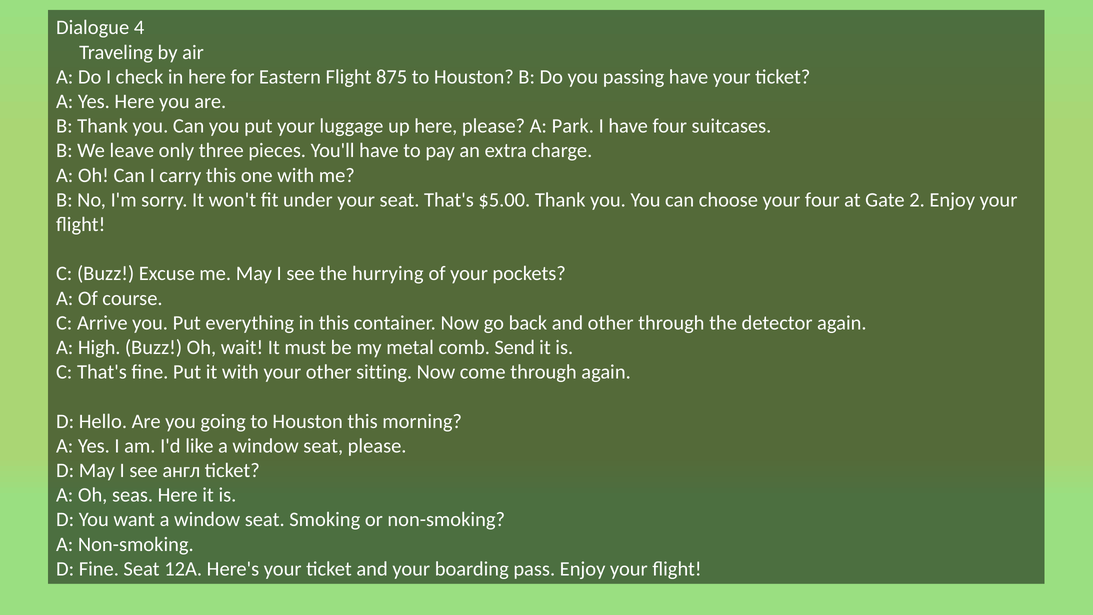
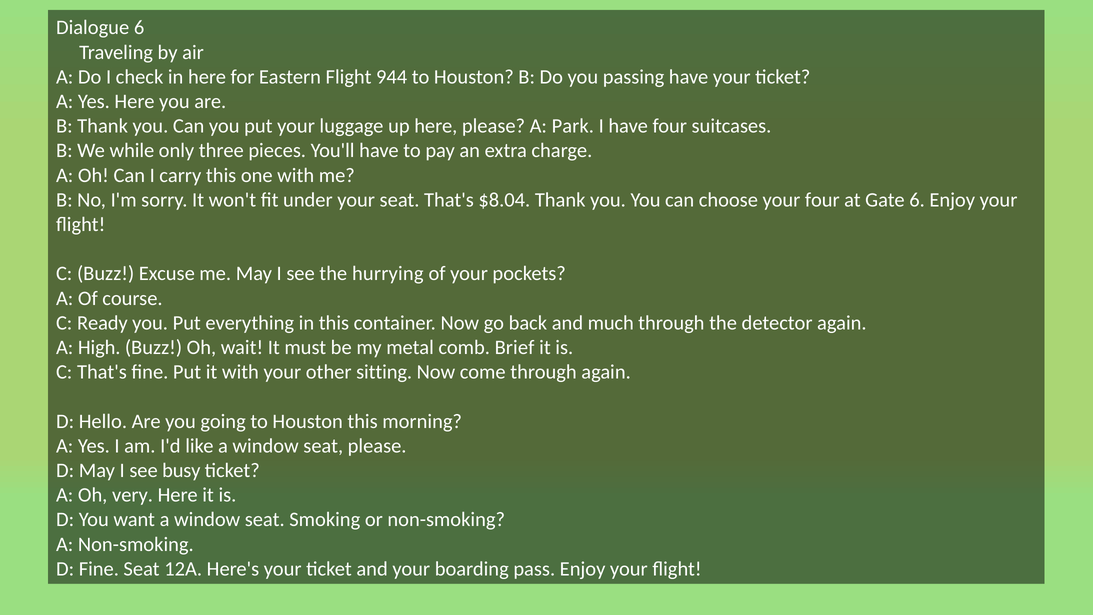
Dialogue 4: 4 -> 6
875: 875 -> 944
leave: leave -> while
$5.00: $5.00 -> $8.04
Gate 2: 2 -> 6
Arrive: Arrive -> Ready
and other: other -> much
Send: Send -> Brief
англ: англ -> busy
seas: seas -> very
